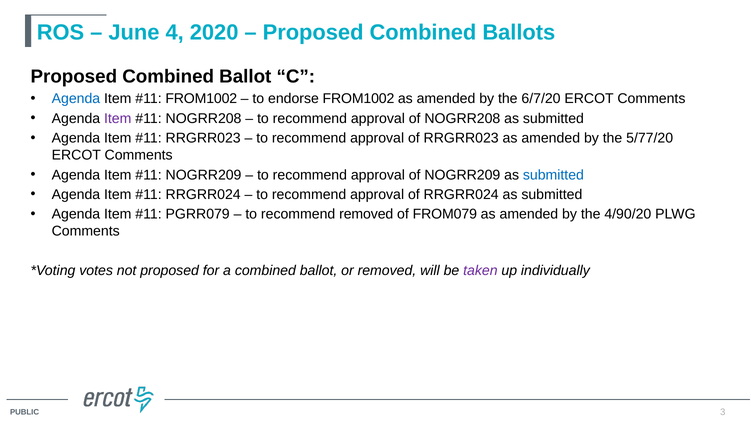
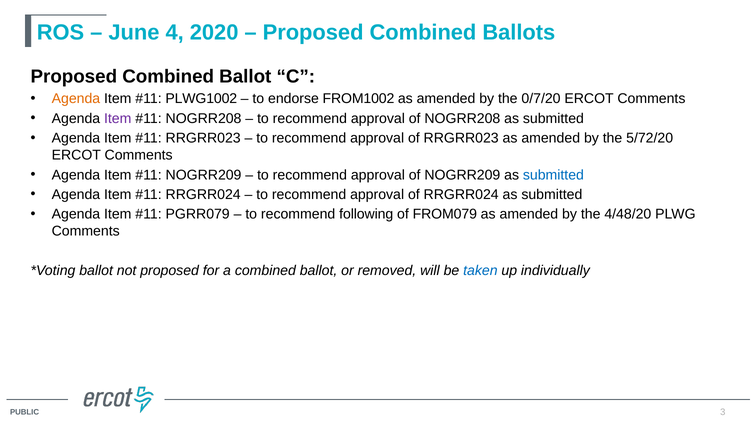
Agenda at (76, 99) colour: blue -> orange
FROM1002 at (201, 99): FROM1002 -> PLWG1002
6/7/20: 6/7/20 -> 0/7/20
5/77/20: 5/77/20 -> 5/72/20
recommend removed: removed -> following
4/90/20: 4/90/20 -> 4/48/20
votes at (96, 270): votes -> ballot
taken colour: purple -> blue
